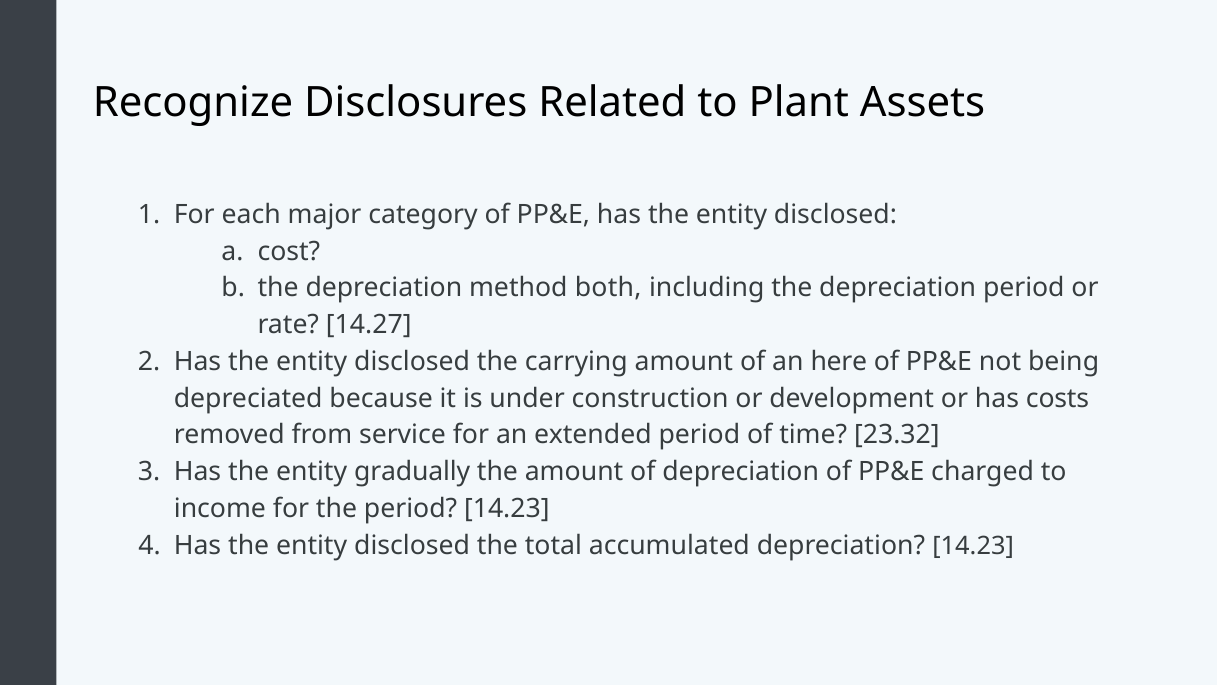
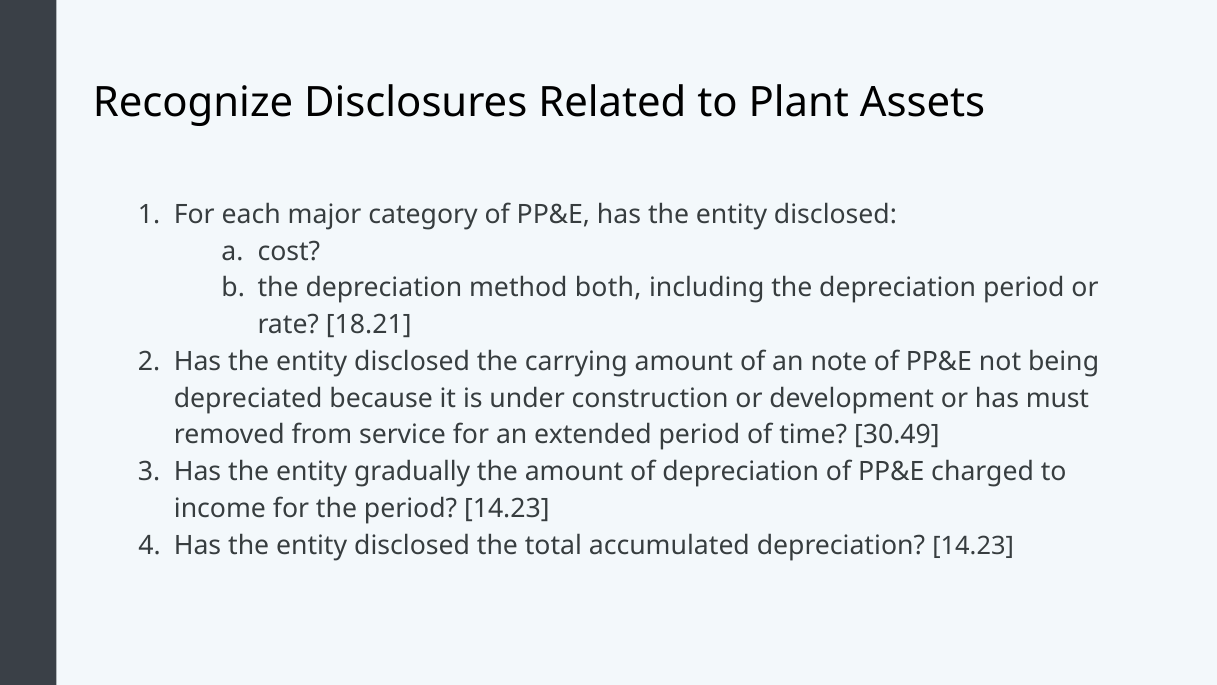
14.27: 14.27 -> 18.21
here: here -> note
costs: costs -> must
23.32: 23.32 -> 30.49
